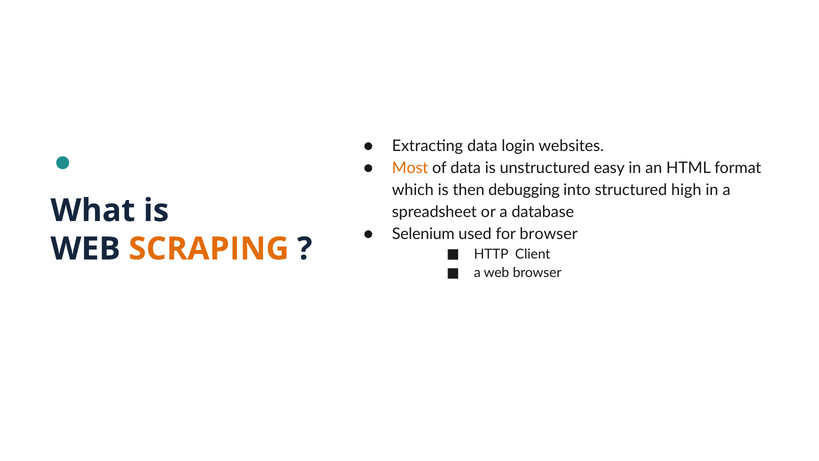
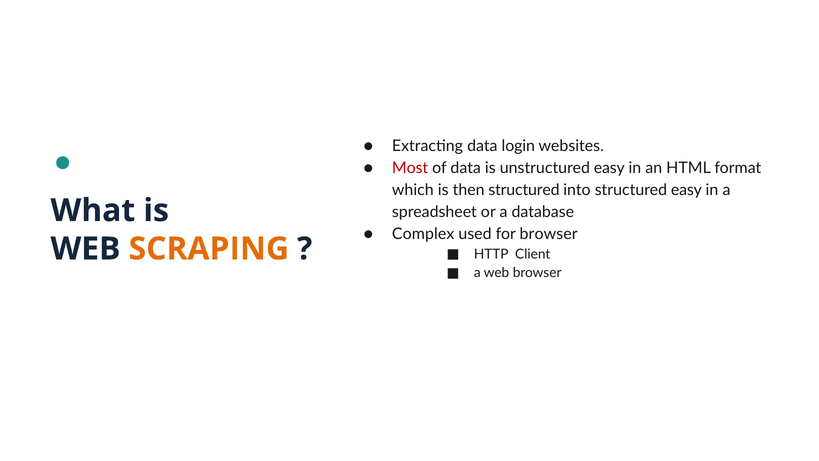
Most colour: orange -> red
then debugging: debugging -> structured
structured high: high -> easy
Selenium: Selenium -> Complex
